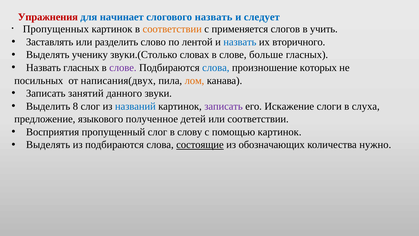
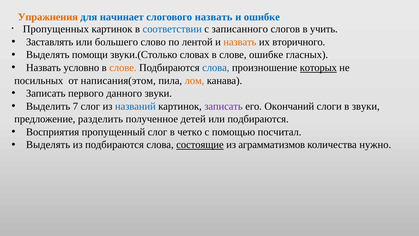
Упражнения colour: red -> orange
и следует: следует -> ошибке
соответствии at (172, 29) colour: orange -> blue
применяется: применяется -> записанного
разделить: разделить -> большего
назвать at (240, 42) colour: blue -> orange
ученику: ученику -> помощи
слове больше: больше -> ошибке
Назвать гласных: гласных -> условно
слове at (123, 68) colour: purple -> orange
которых underline: none -> present
написания(двух: написания(двух -> написания(этом
занятий: занятий -> первого
8: 8 -> 7
Искажение: Искажение -> Окончаний
в слуха: слуха -> звуки
языкового: языкового -> разделить
или соответствии: соответствии -> подбираются
слову: слову -> четко
помощью картинок: картинок -> посчитал
обозначающих: обозначающих -> аграмматизмов
